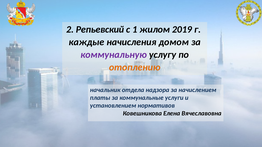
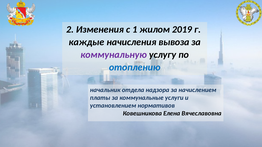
Репьевский: Репьевский -> Изменения
домом: домом -> вывоза
отоплению colour: orange -> blue
